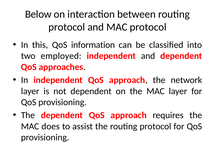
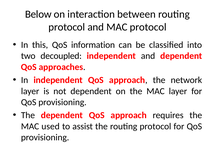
employed: employed -> decoupled
does: does -> used
